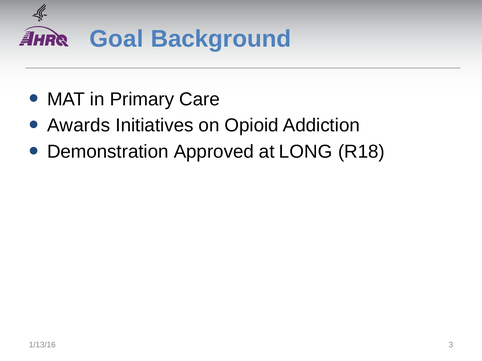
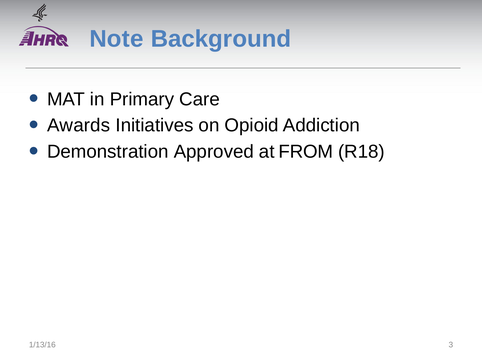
Goal: Goal -> Note
LONG: LONG -> FROM
